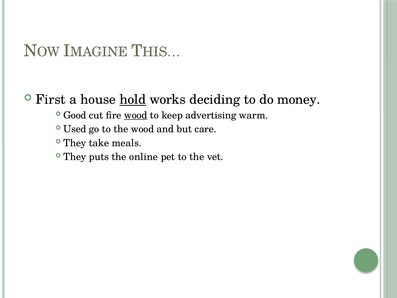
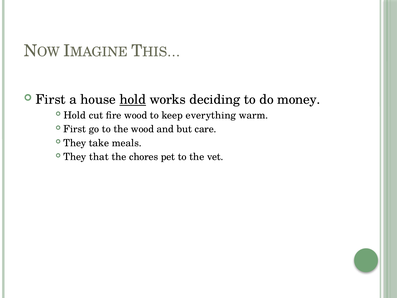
Good at (75, 115): Good -> Hold
wood at (136, 115) underline: present -> none
advertising: advertising -> everything
Used at (75, 129): Used -> First
puts: puts -> that
online: online -> chores
